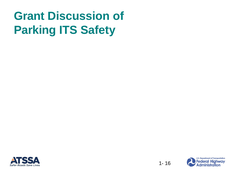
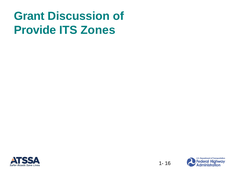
Parking: Parking -> Provide
Safety: Safety -> Zones
